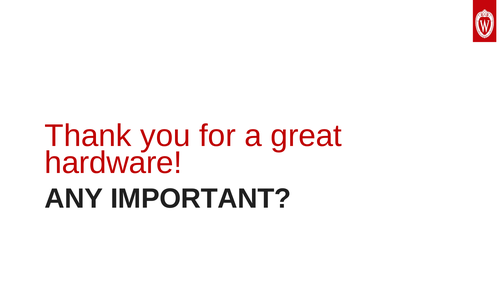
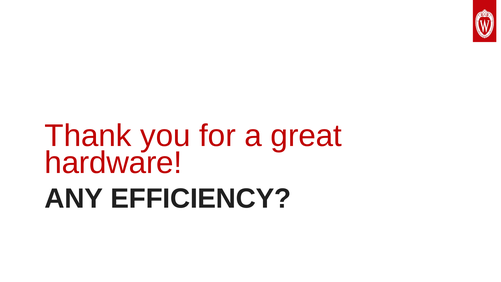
IMPORTANT: IMPORTANT -> EFFICIENCY
